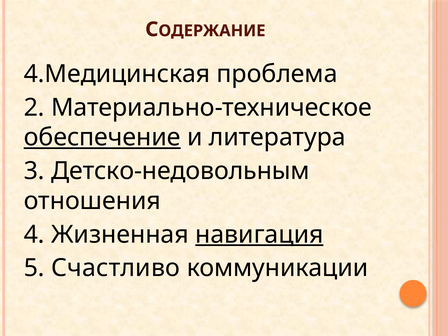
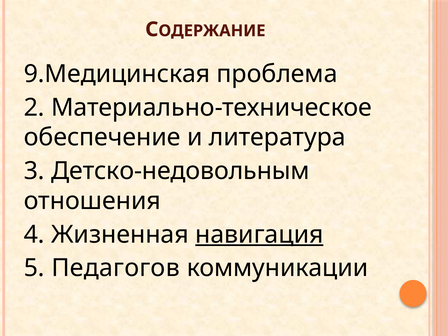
4.Медицинская: 4.Медицинская -> 9.Медицинская
обеспечение underline: present -> none
Счастливо: Счастливо -> Педагогов
